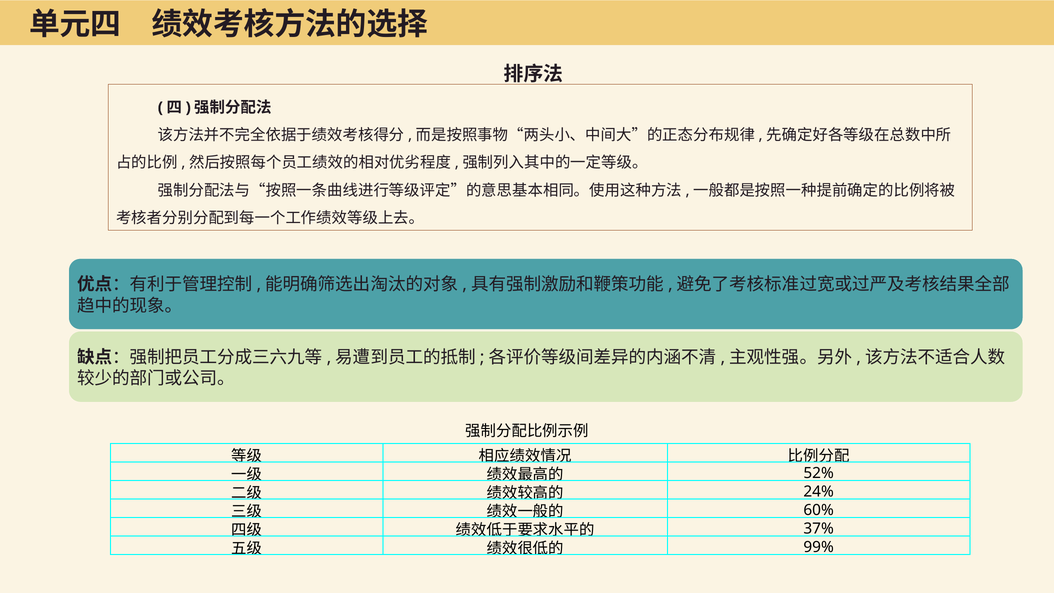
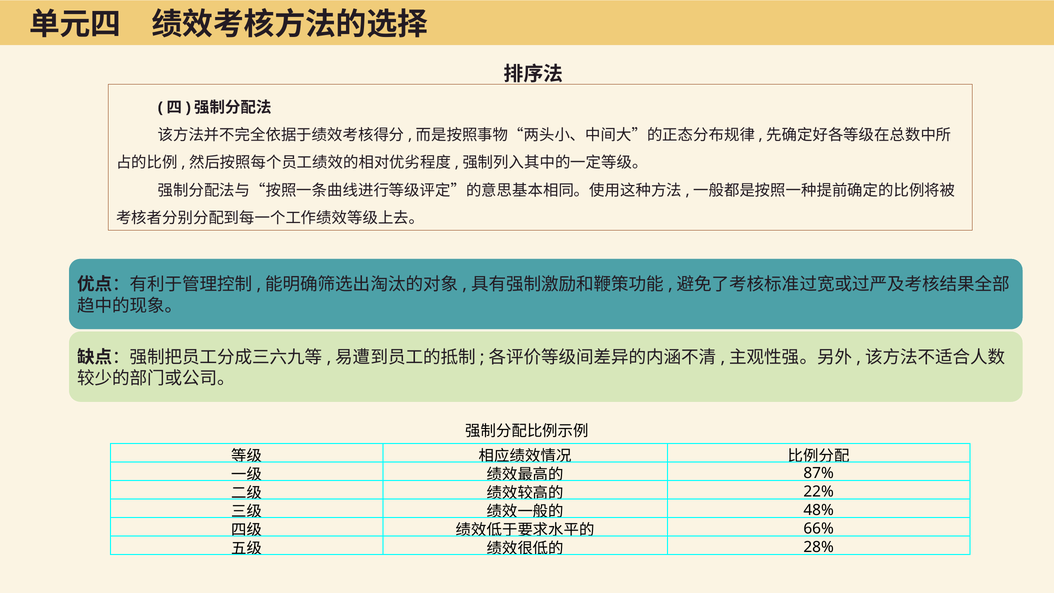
52%: 52% -> 87%
24%: 24% -> 22%
60%: 60% -> 48%
37%: 37% -> 66%
99%: 99% -> 28%
